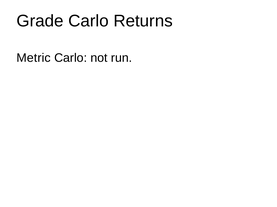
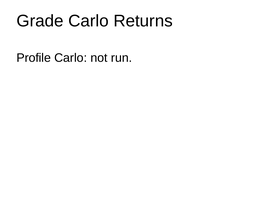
Metric: Metric -> Profile
